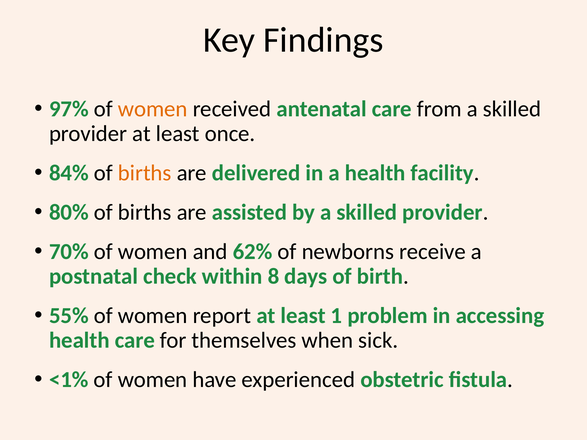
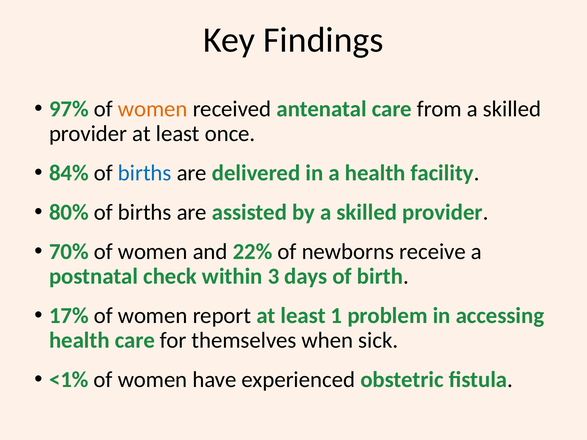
births at (145, 173) colour: orange -> blue
62%: 62% -> 22%
8: 8 -> 3
55%: 55% -> 17%
